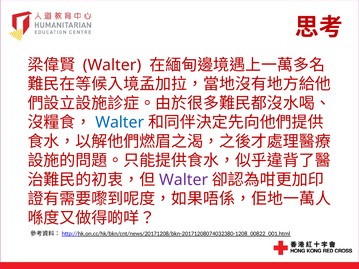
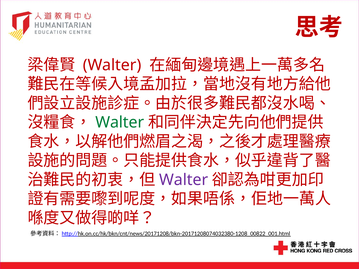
Walter at (120, 123) colour: blue -> green
